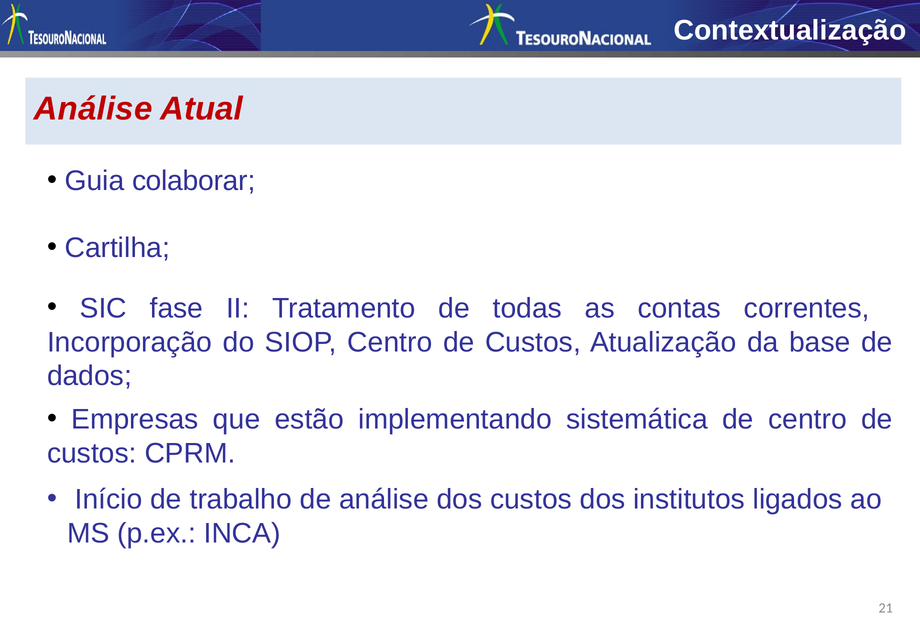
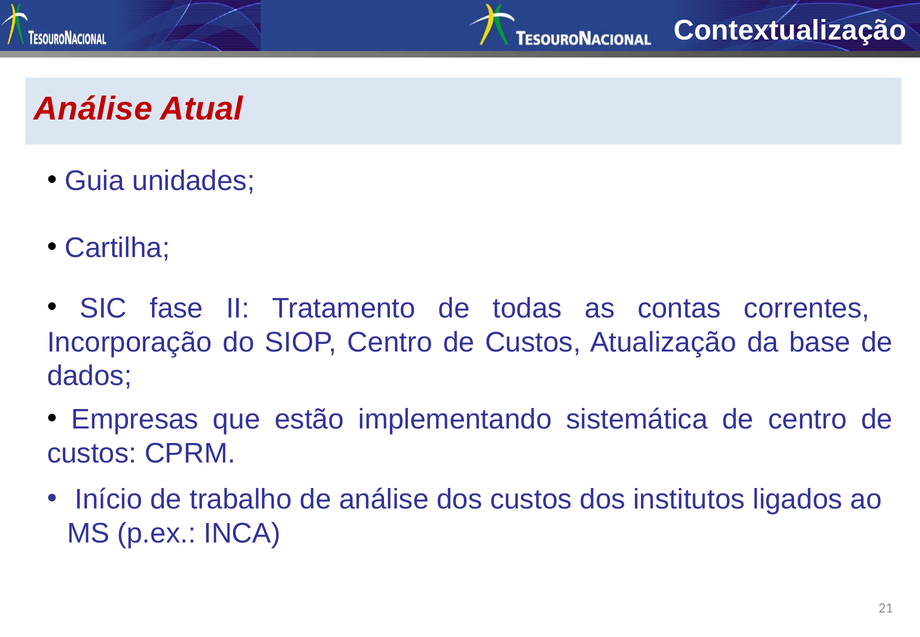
colaborar: colaborar -> unidades
